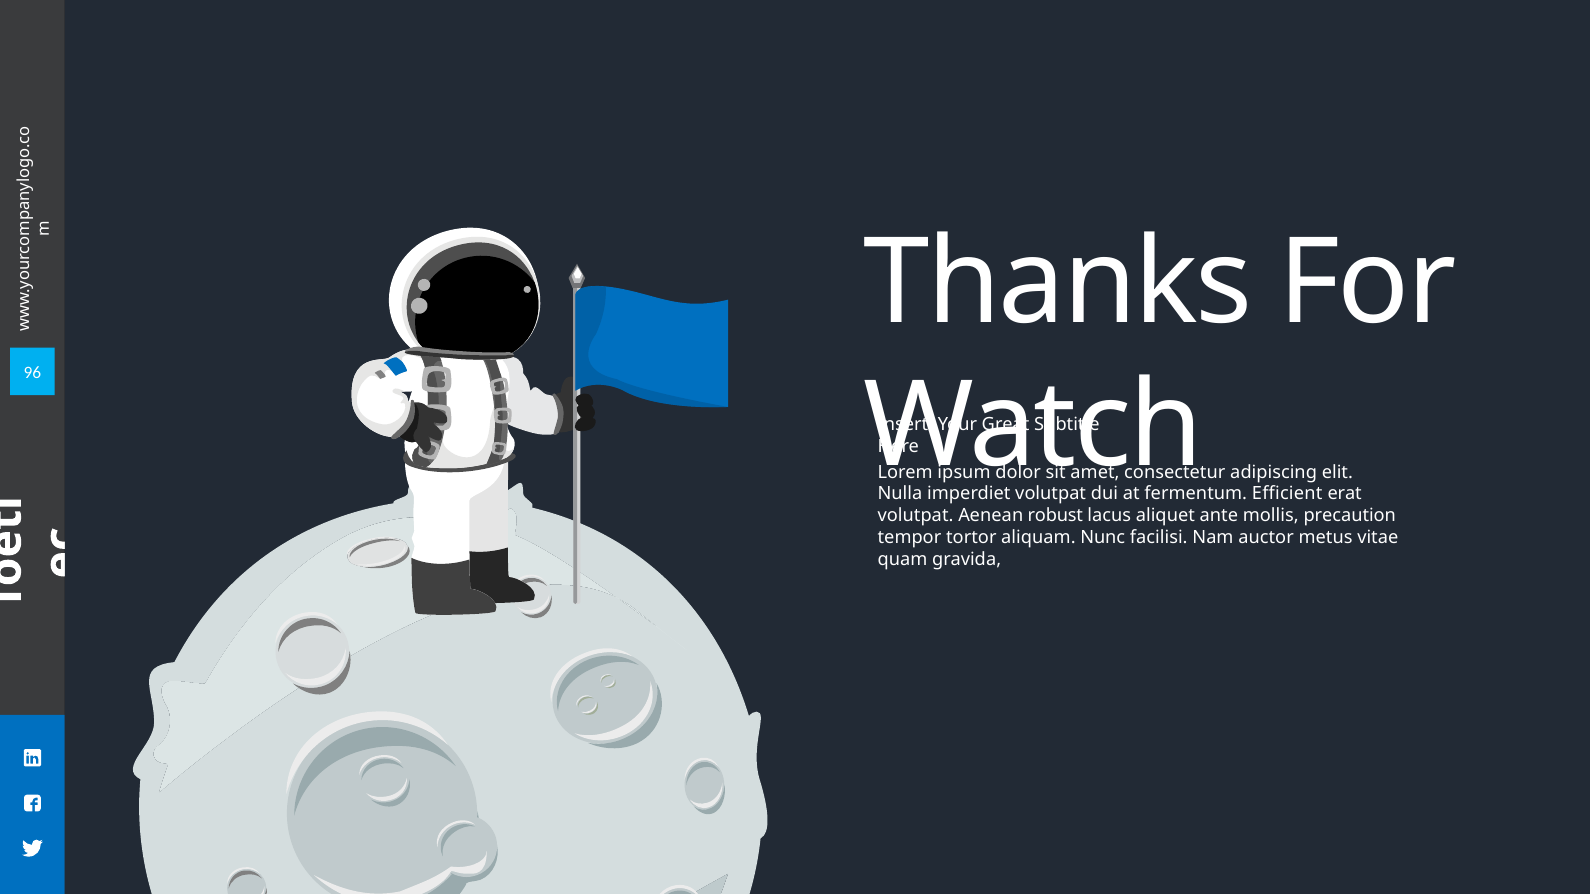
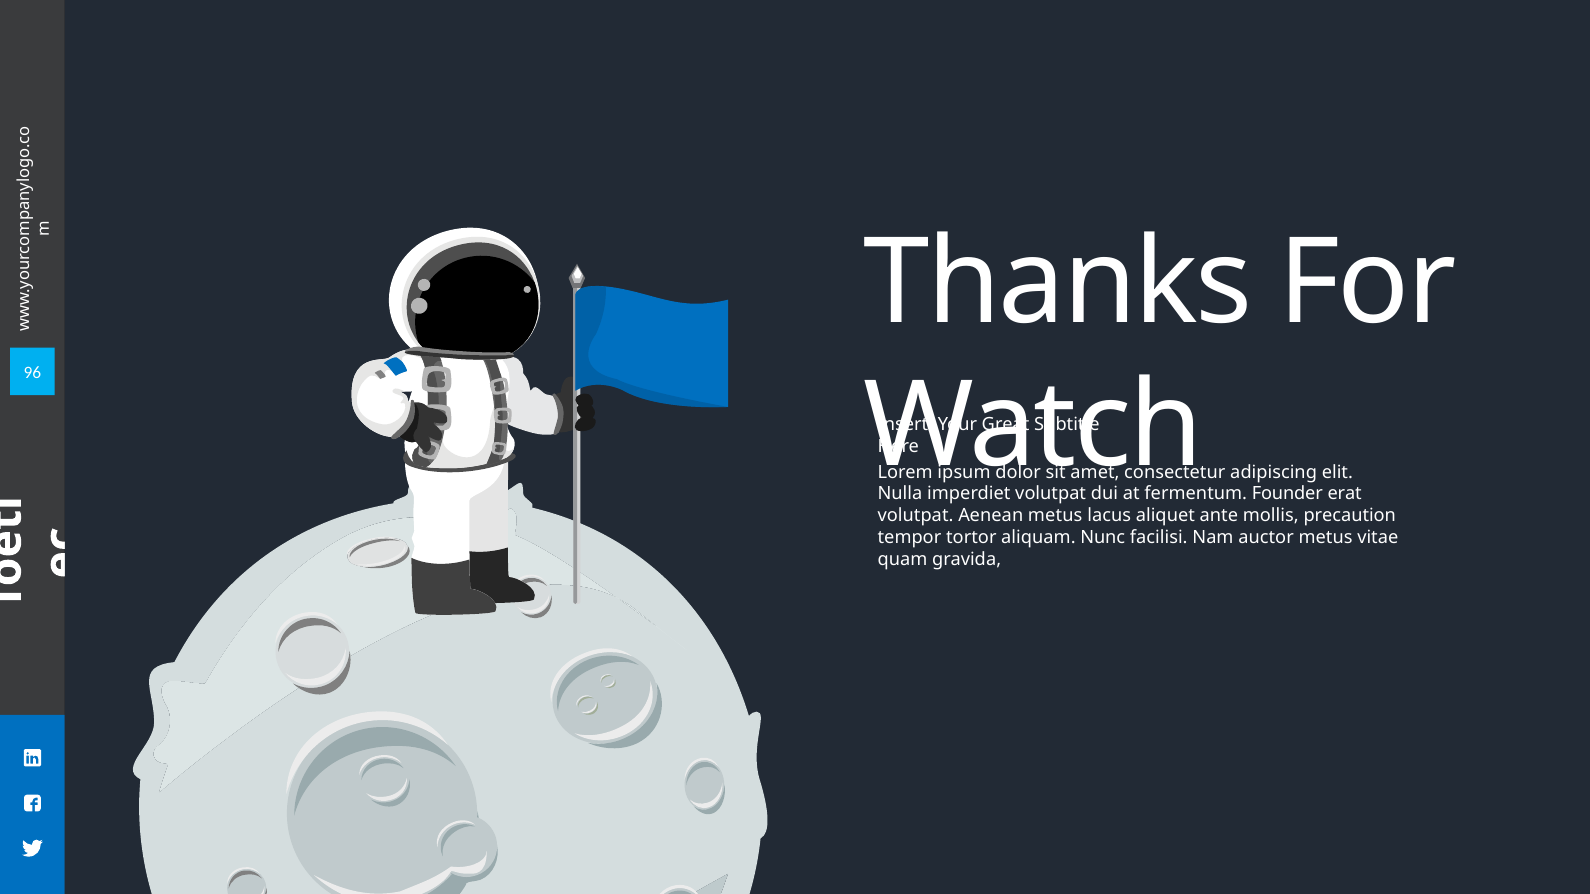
Efficient: Efficient -> Founder
Aenean robust: robust -> metus
